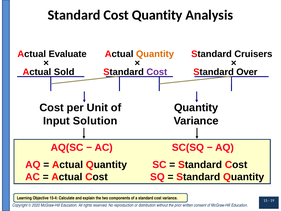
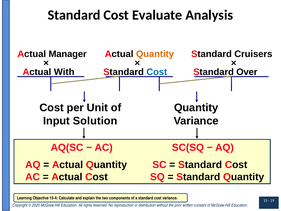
Cost Quantity: Quantity -> Evaluate
Evaluate: Evaluate -> Manager
Sold: Sold -> With
Cost at (157, 72) colour: purple -> blue
